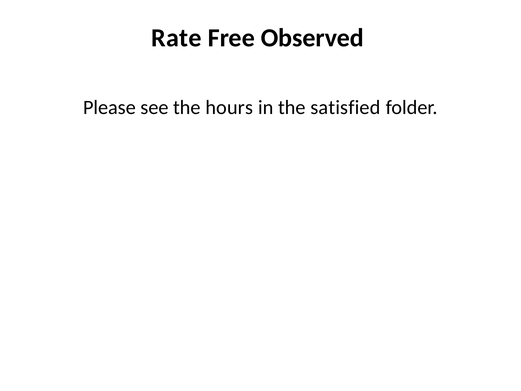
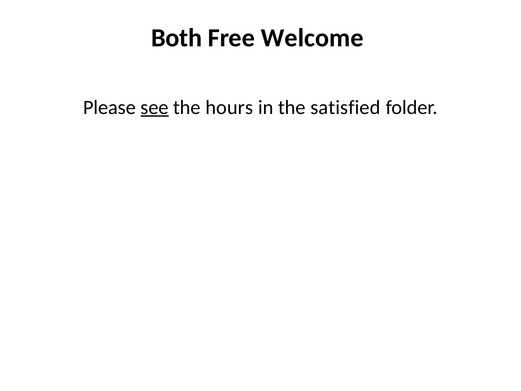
Rate: Rate -> Both
Observed: Observed -> Welcome
see underline: none -> present
